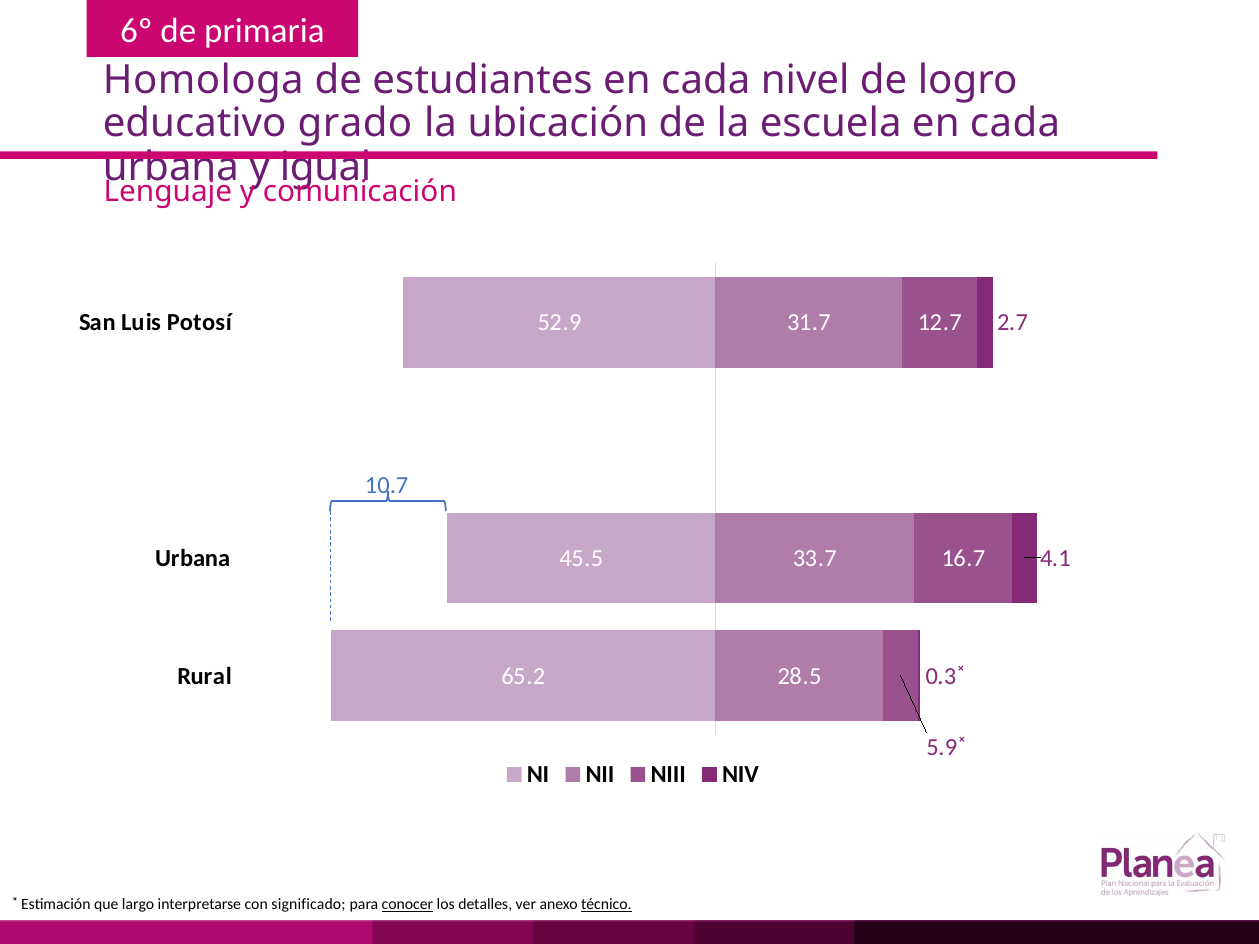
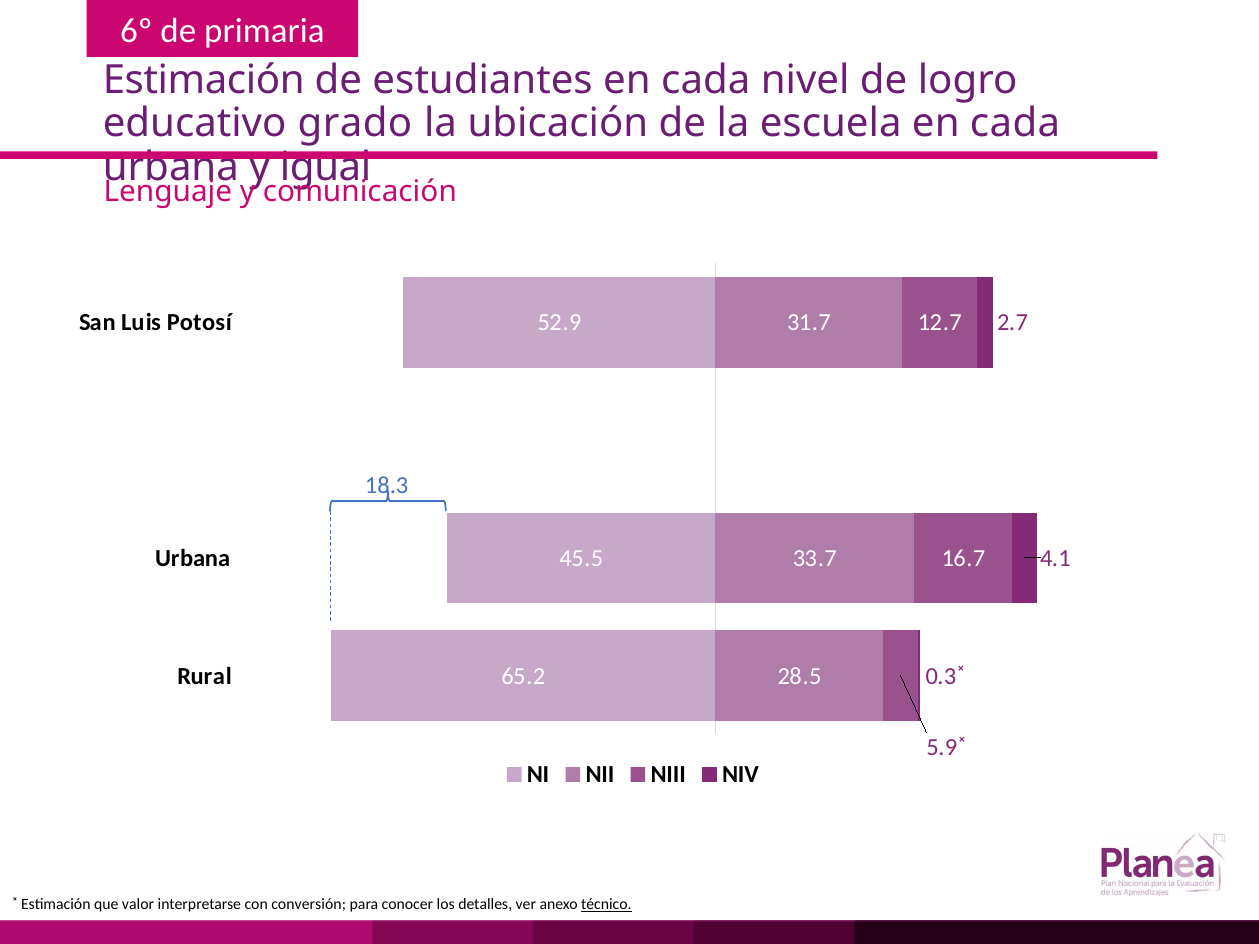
Homologa at (203, 80): Homologa -> Estimación
10.7: 10.7 -> 18.3
largo: largo -> valor
significado: significado -> conversión
conocer underline: present -> none
